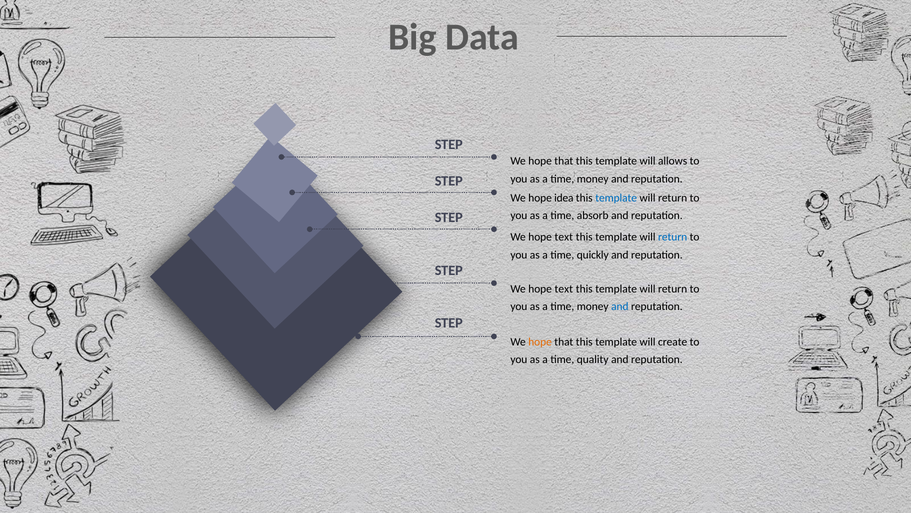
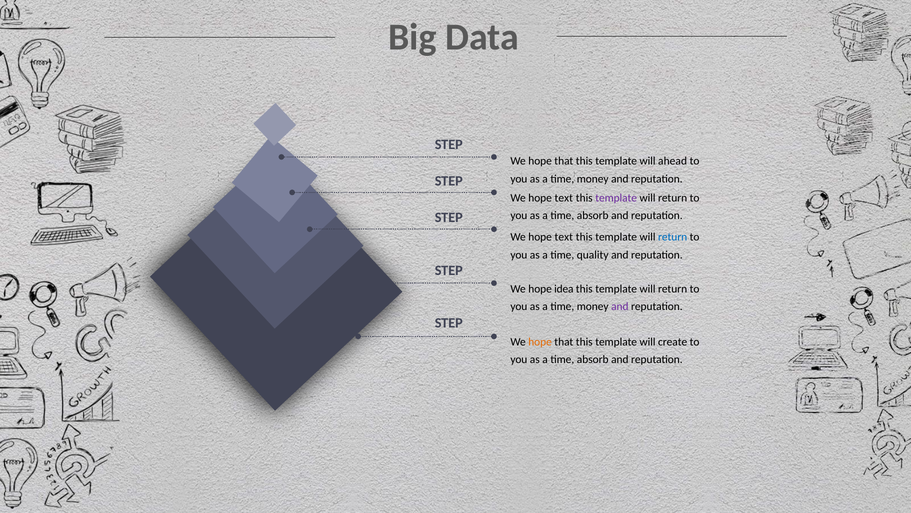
allows: allows -> ahead
idea at (564, 198): idea -> text
template at (616, 198) colour: blue -> purple
quickly: quickly -> quality
text at (564, 288): text -> idea
and at (620, 306) colour: blue -> purple
quality at (593, 359): quality -> absorb
